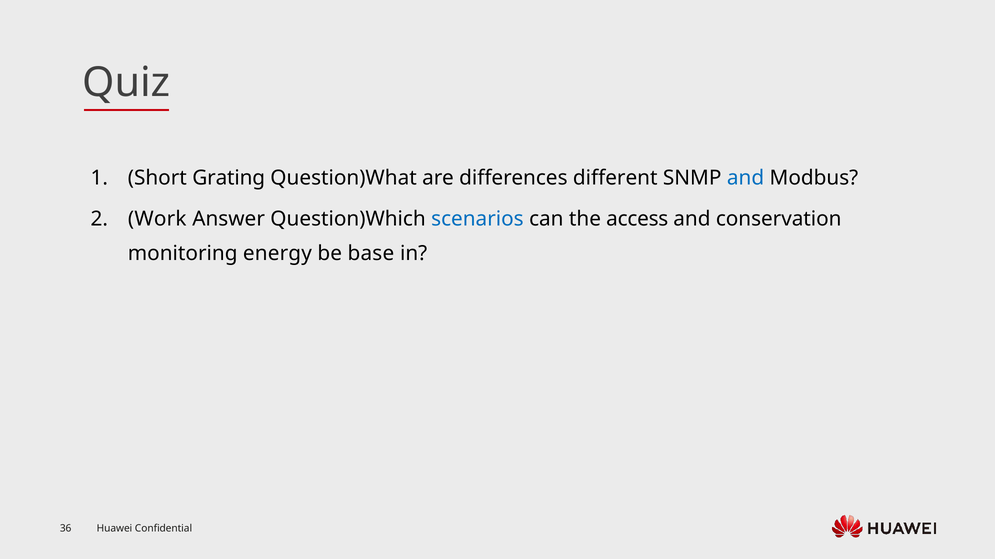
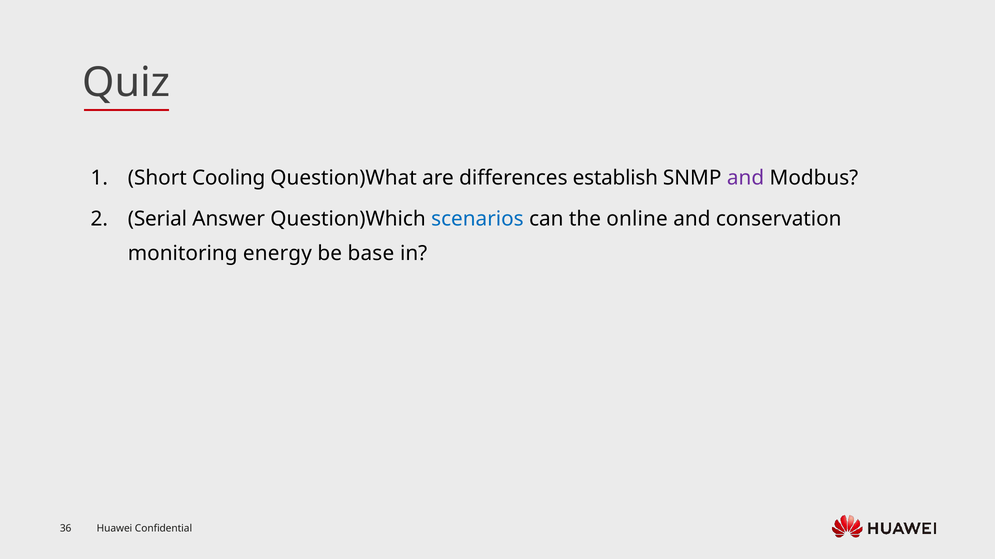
Grating: Grating -> Cooling
different: different -> establish
and at (746, 178) colour: blue -> purple
Work: Work -> Serial
access: access -> online
